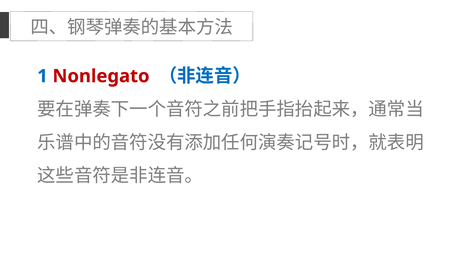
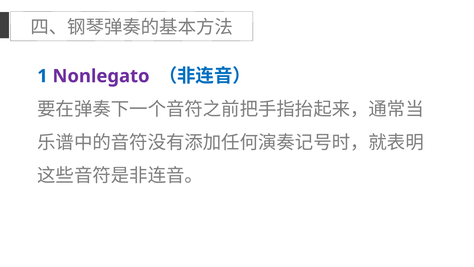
Nonlegato colour: red -> purple
